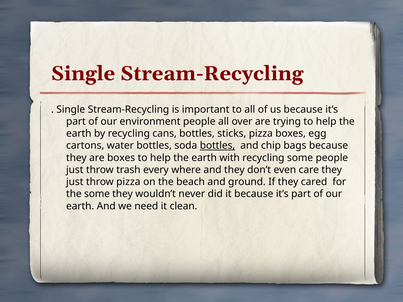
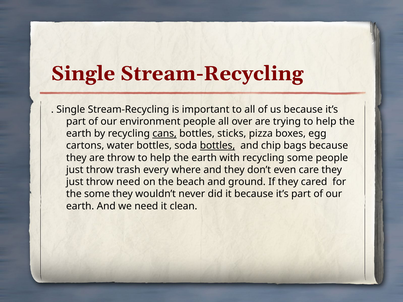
cans underline: none -> present
are boxes: boxes -> throw
throw pizza: pizza -> need
